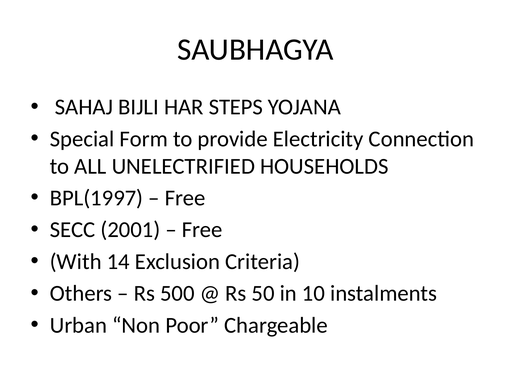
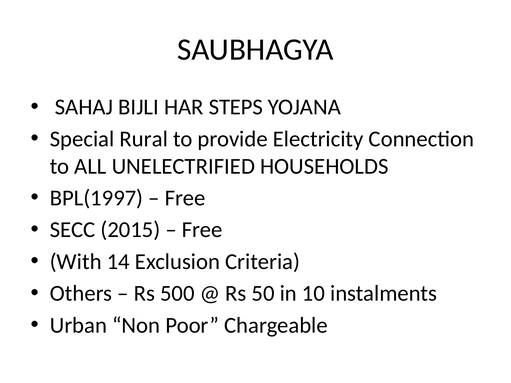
Form: Form -> Rural
2001: 2001 -> 2015
